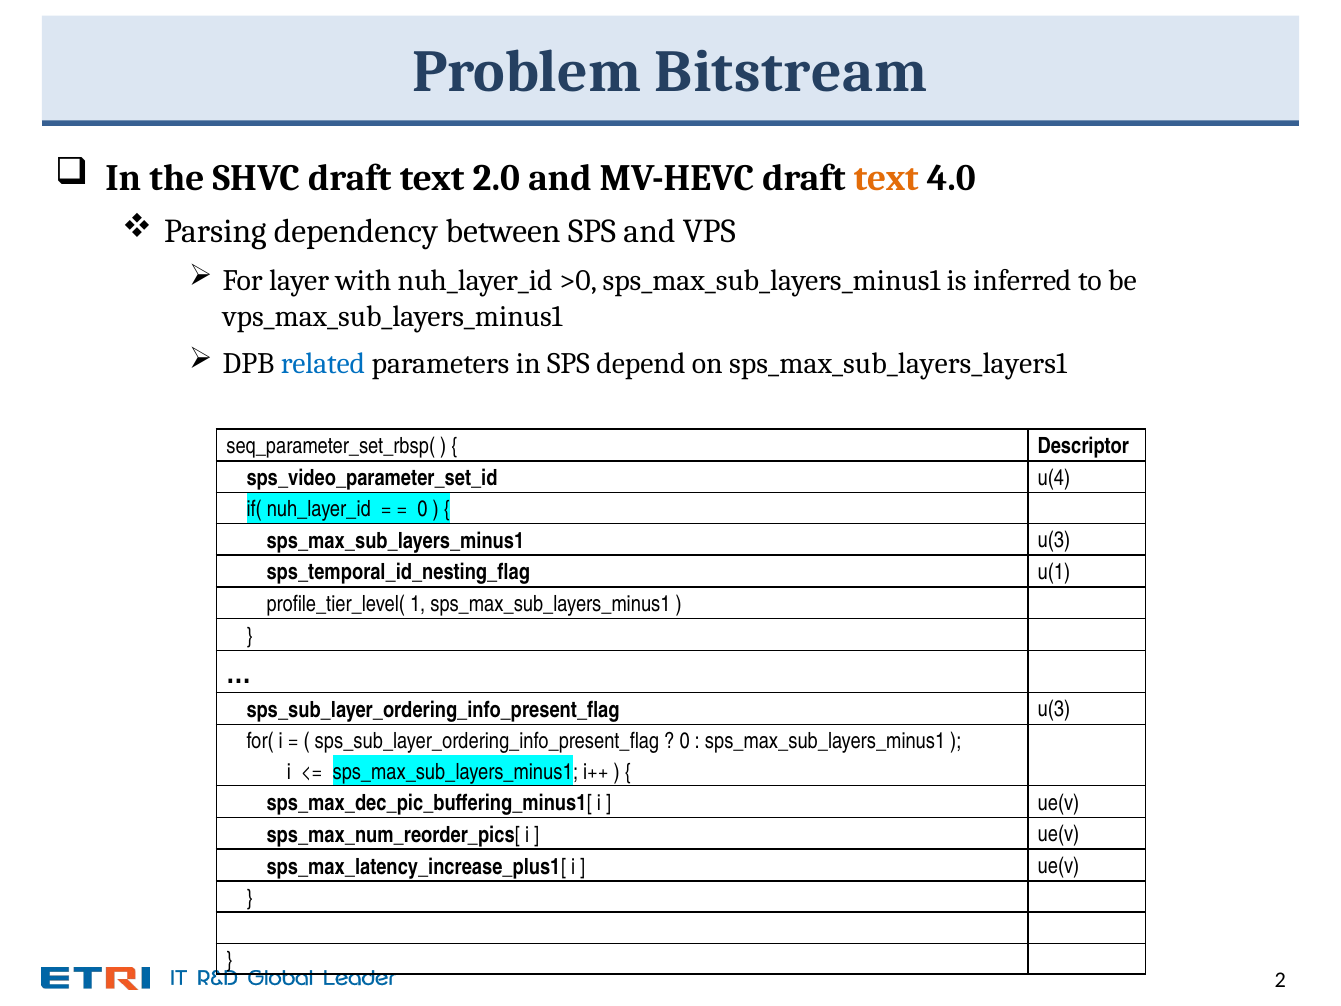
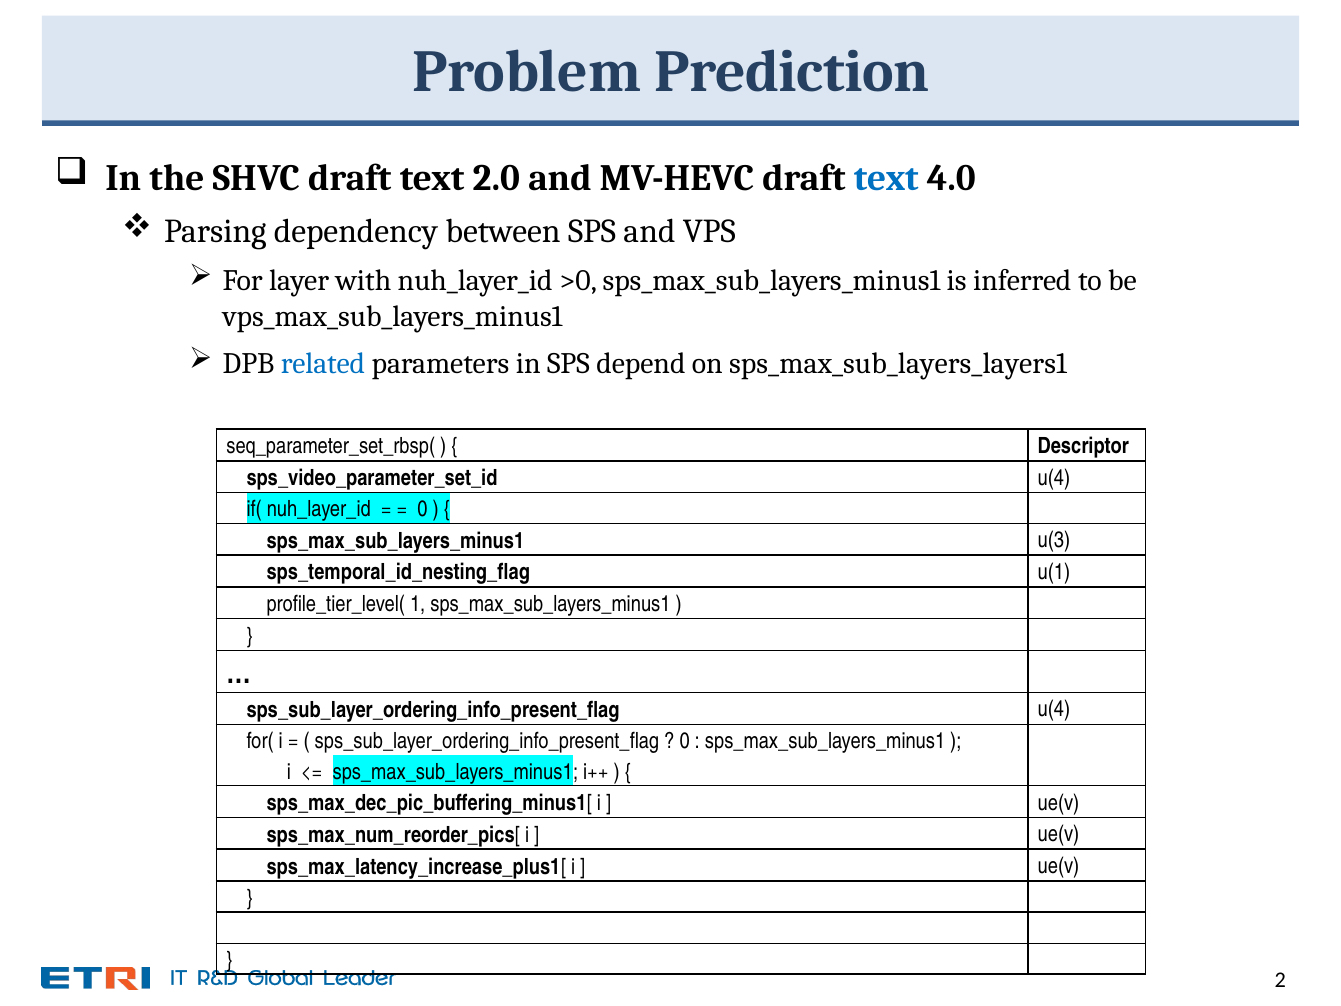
Bitstream: Bitstream -> Prediction
text at (886, 178) colour: orange -> blue
u(3 at (1054, 709): u(3 -> u(4
